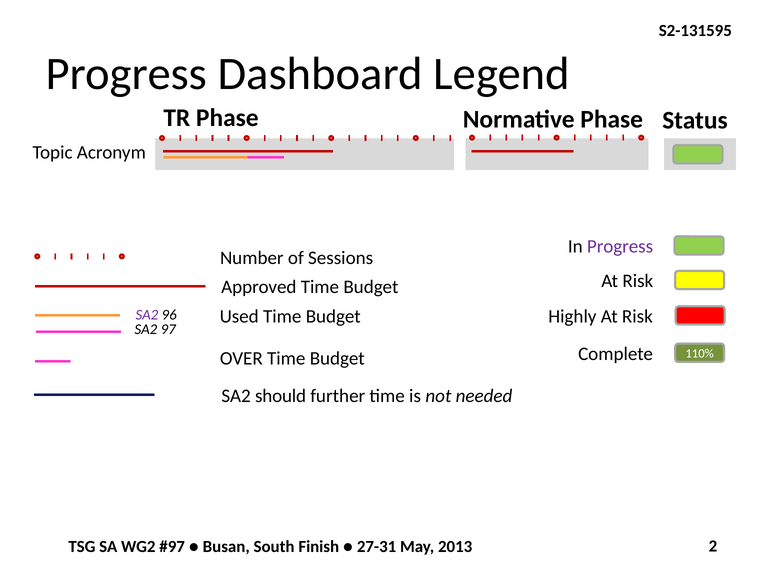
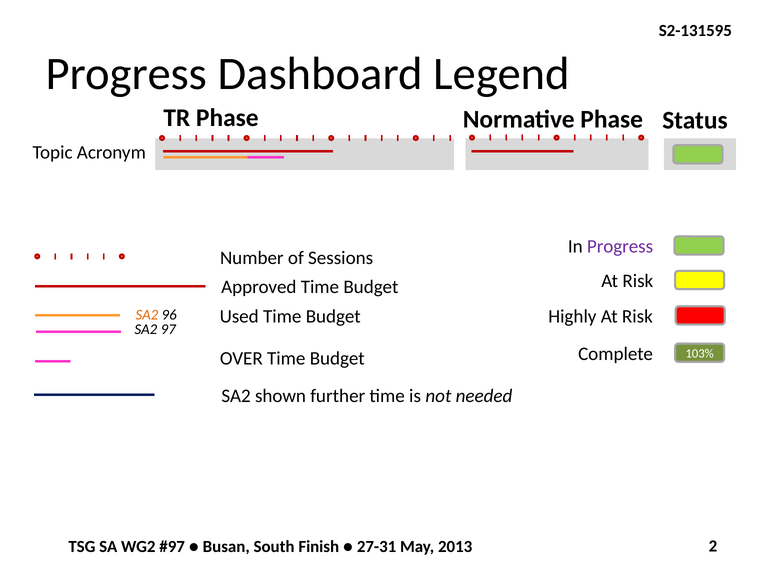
SA2 at (147, 315) colour: purple -> orange
110%: 110% -> 103%
should: should -> shown
